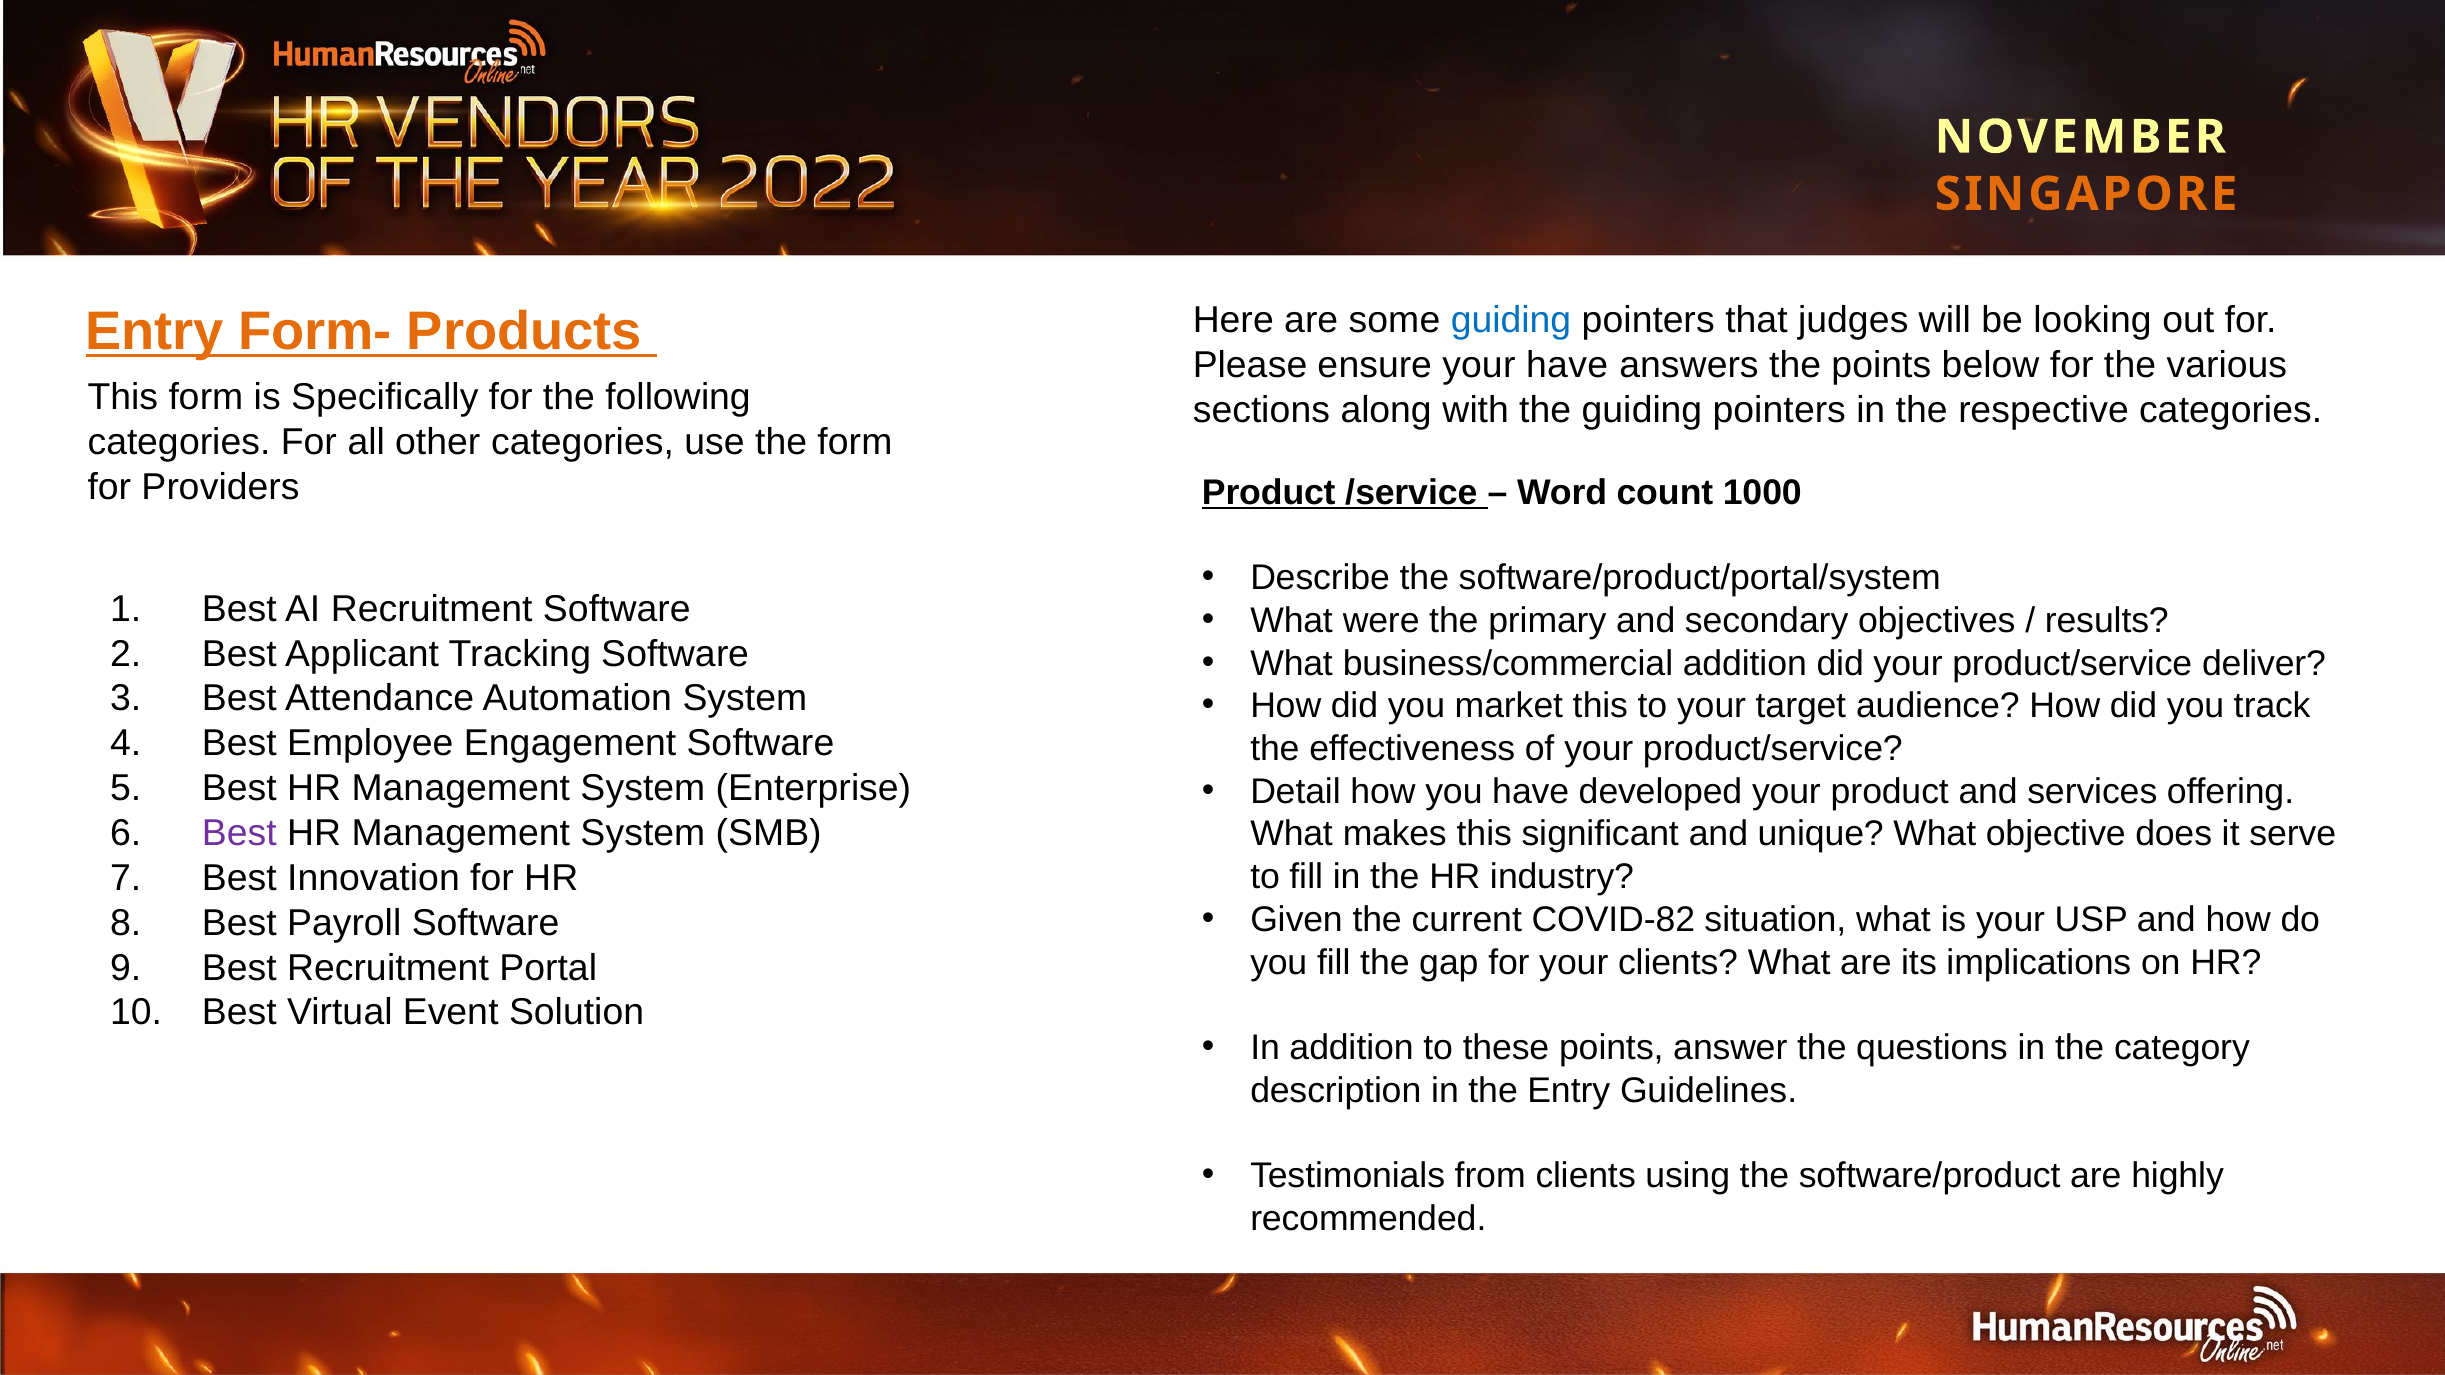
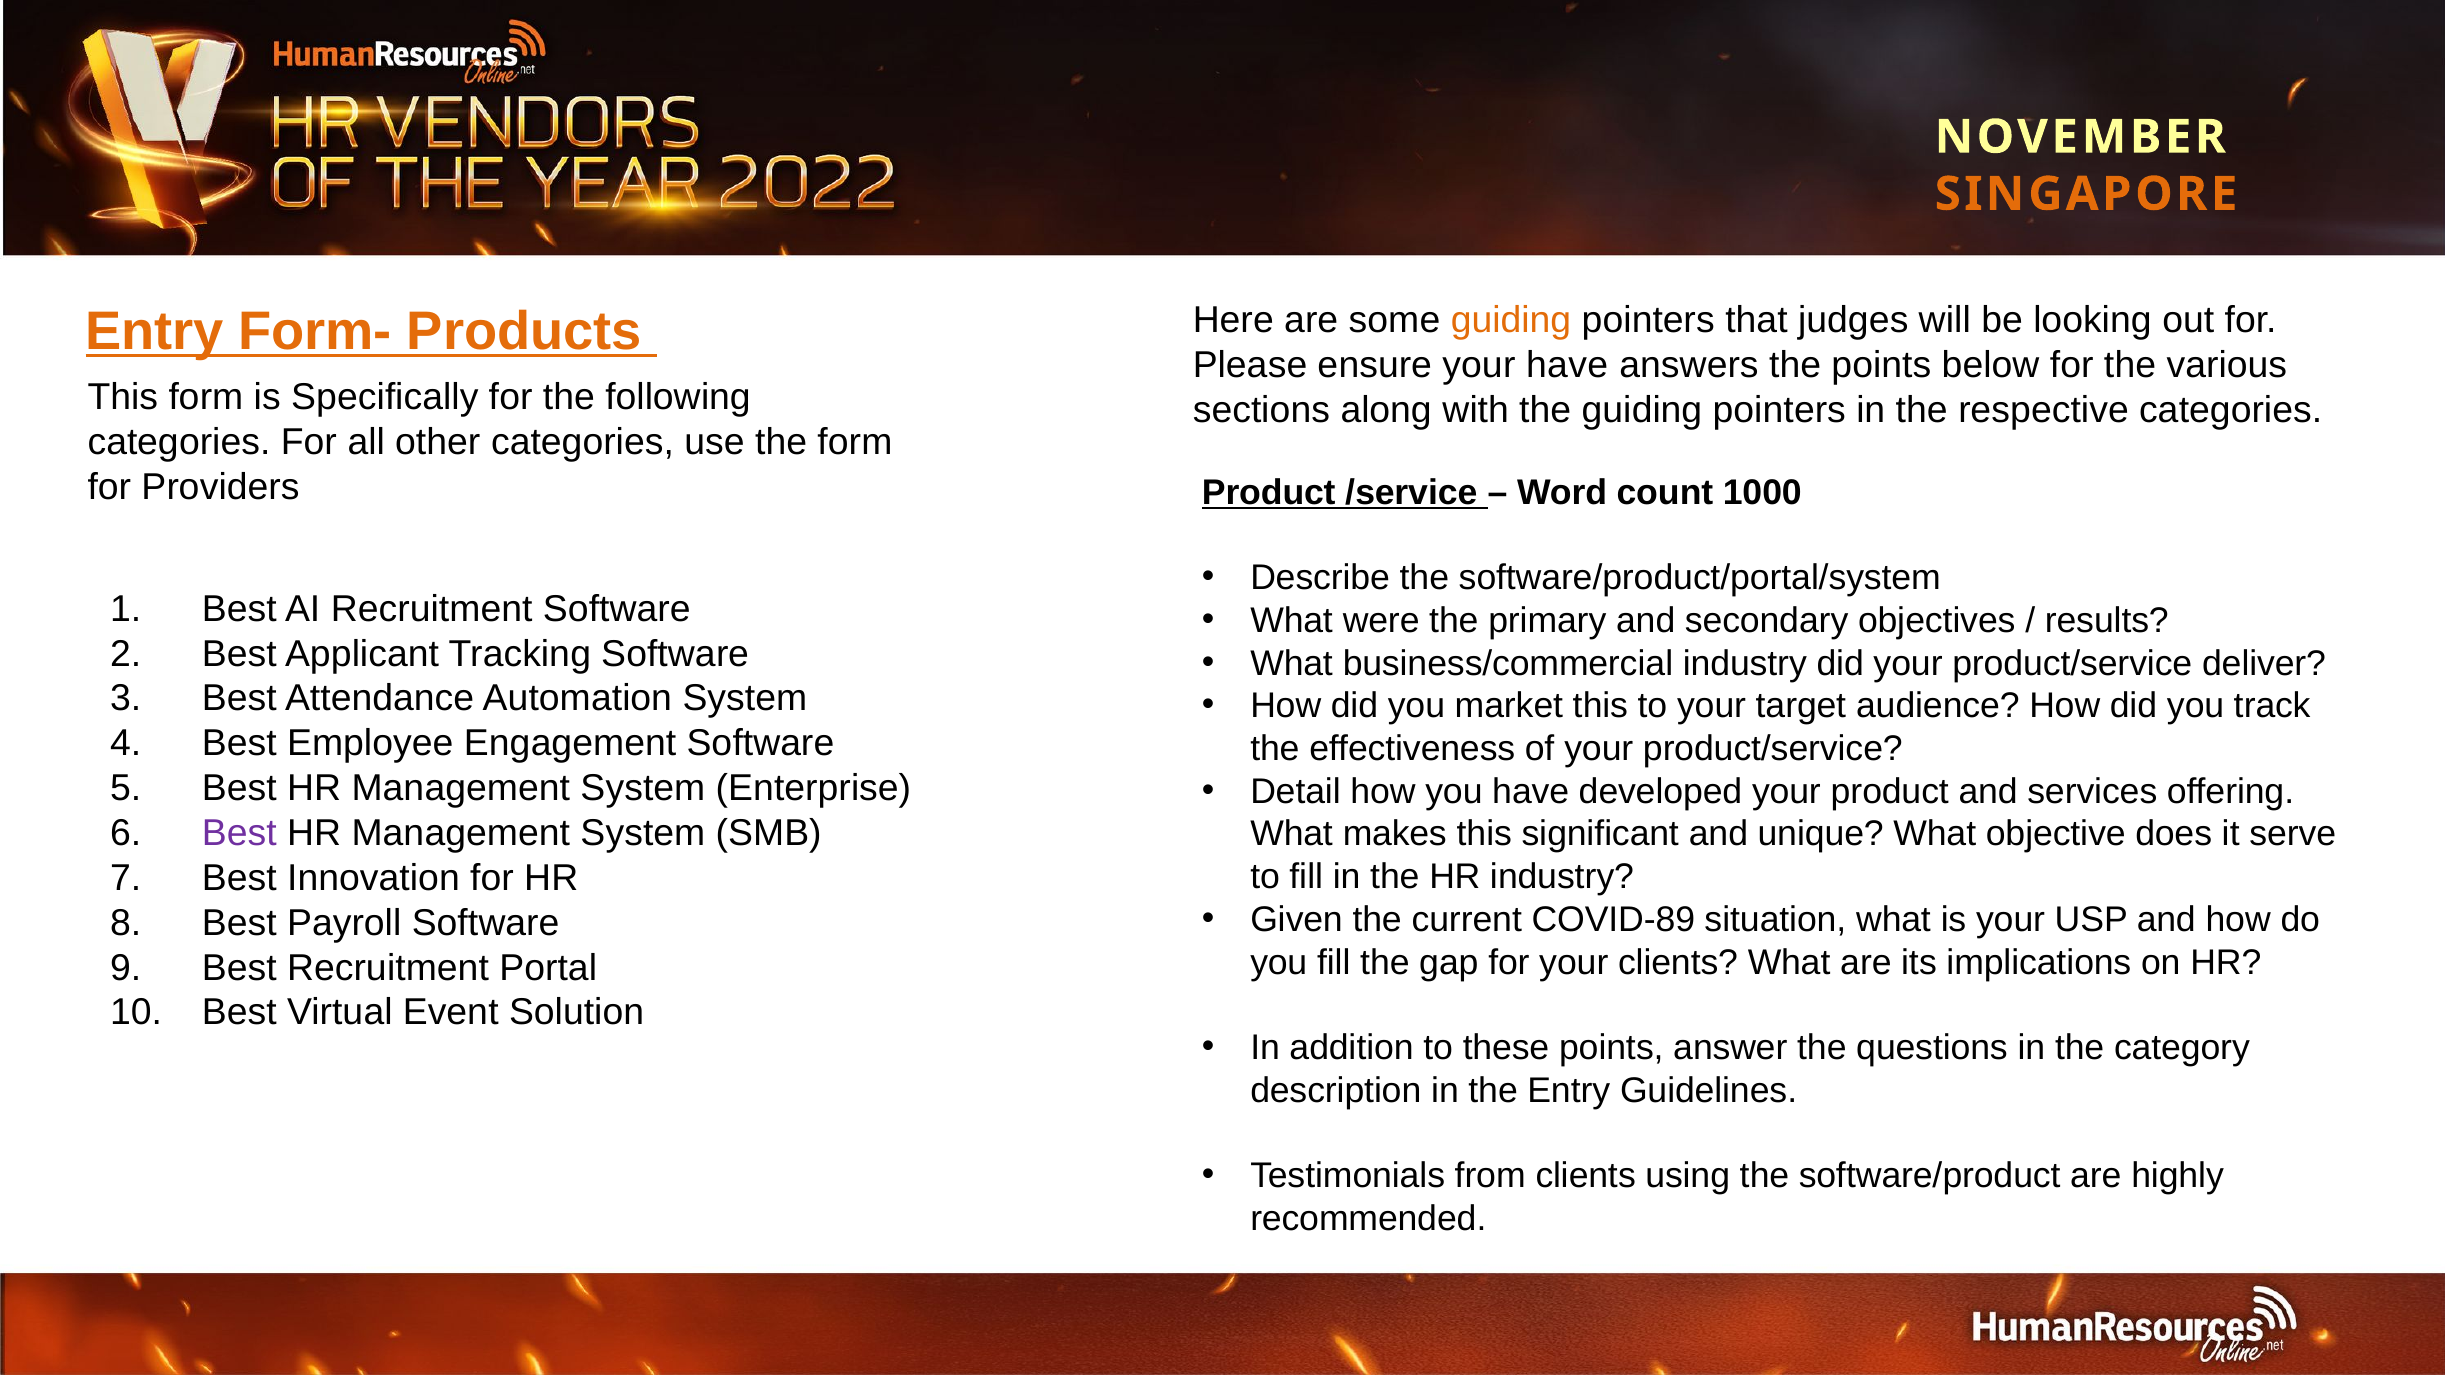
guiding at (1511, 320) colour: blue -> orange
business/commercial addition: addition -> industry
COVID-82: COVID-82 -> COVID-89
